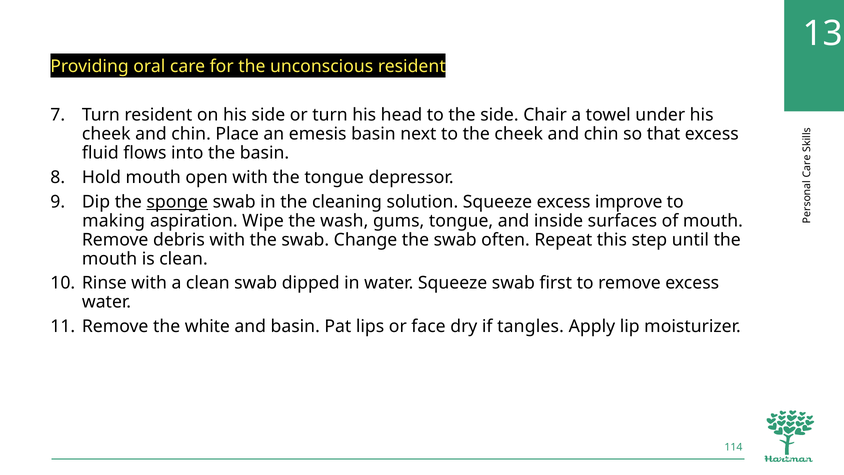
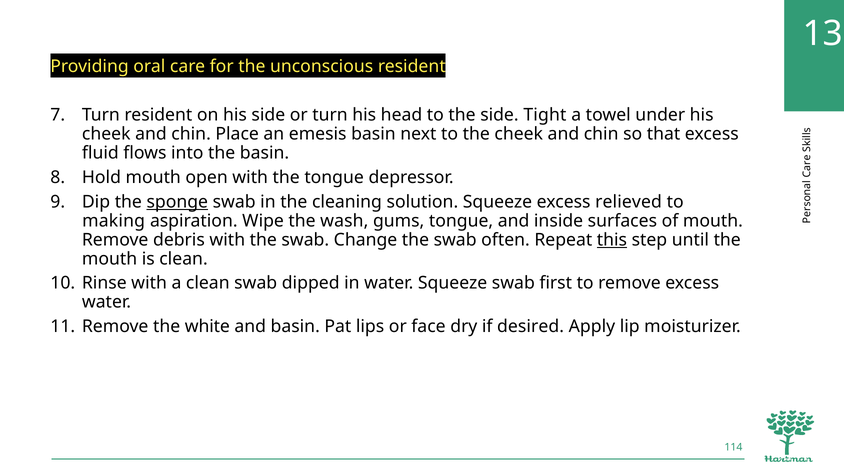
Chair: Chair -> Tight
improve: improve -> relieved
this underline: none -> present
tangles: tangles -> desired
